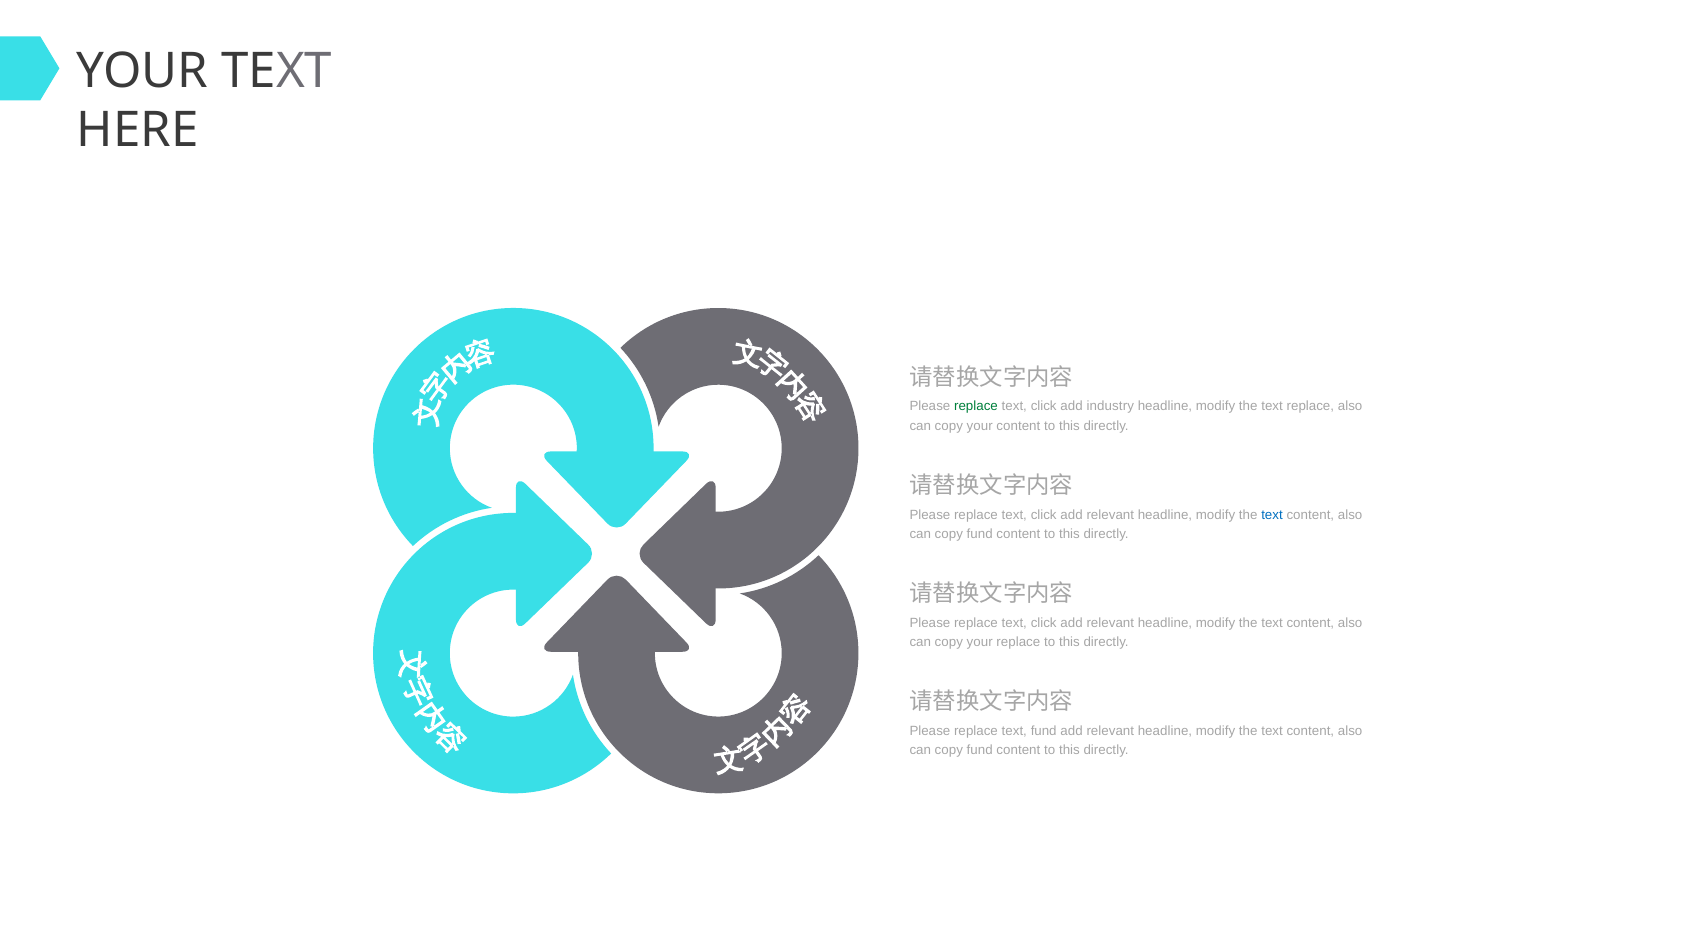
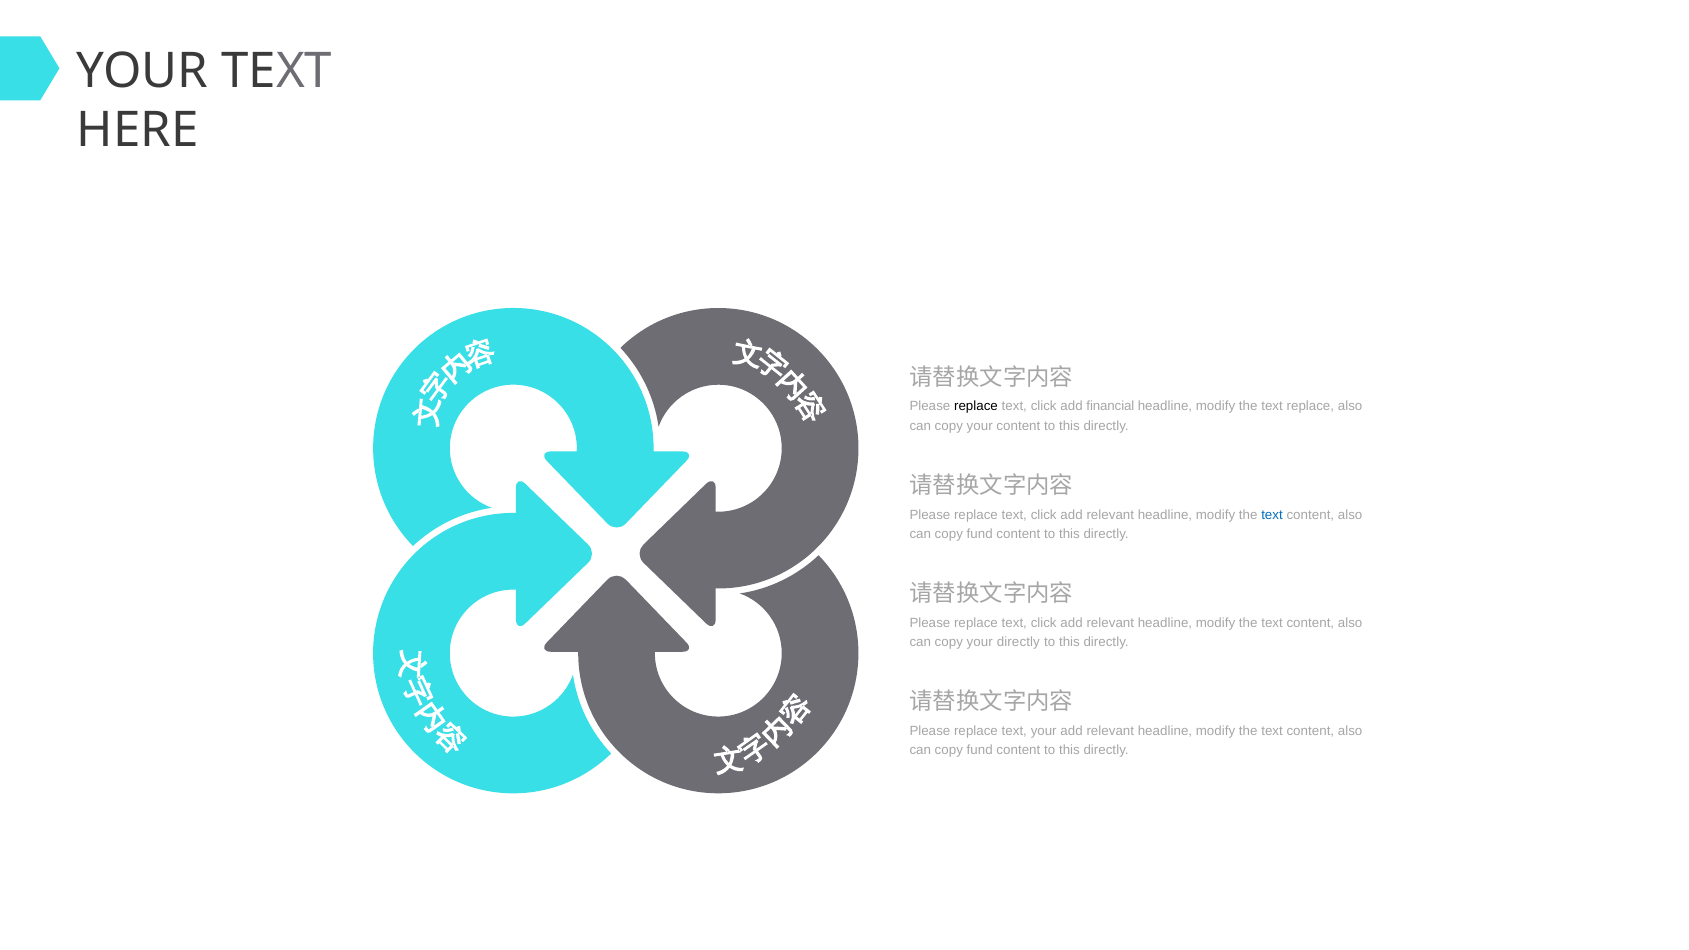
replace at (976, 407) colour: green -> black
industry: industry -> financial
your replace: replace -> directly
text fund: fund -> your
